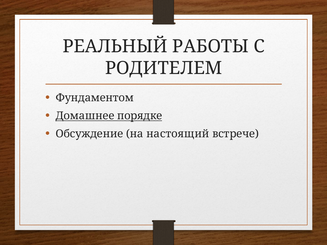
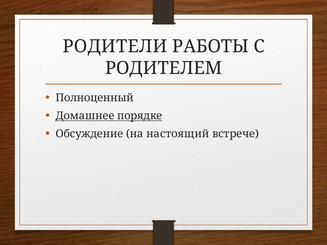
РЕАЛЬНЫЙ: РЕАЛЬНЫЙ -> РОДИТЕЛИ
Фундаментом: Фундаментом -> Полноценный
